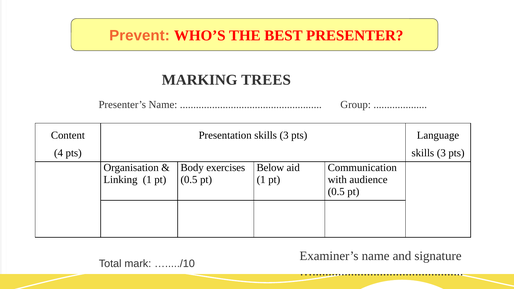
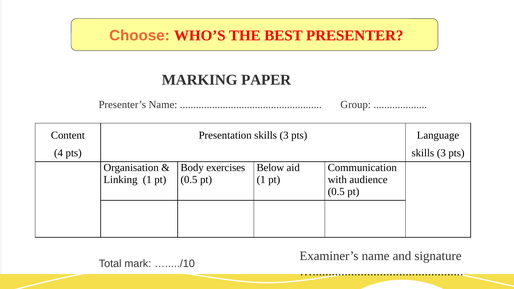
Prevent: Prevent -> Choose
TREES: TREES -> PAPER
